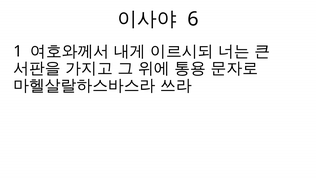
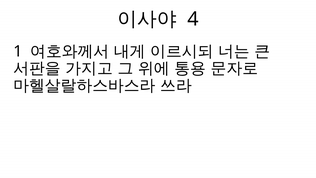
6: 6 -> 4
